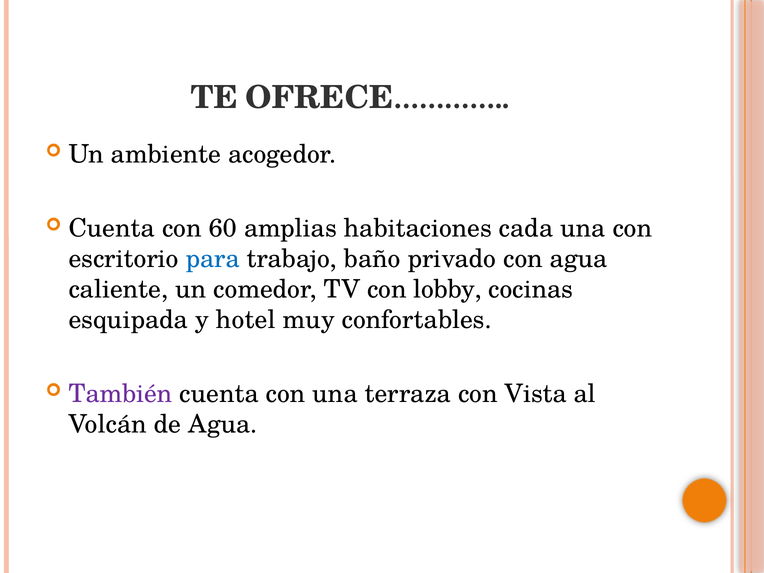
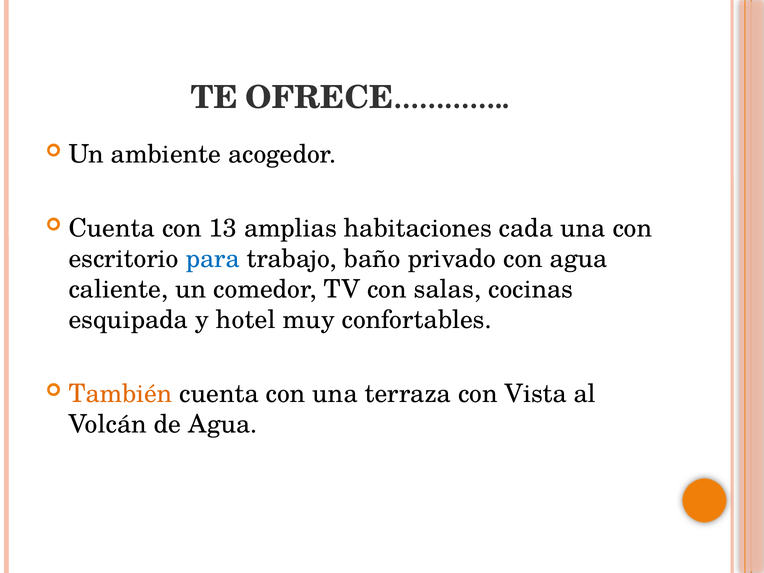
60: 60 -> 13
lobby: lobby -> salas
También colour: purple -> orange
